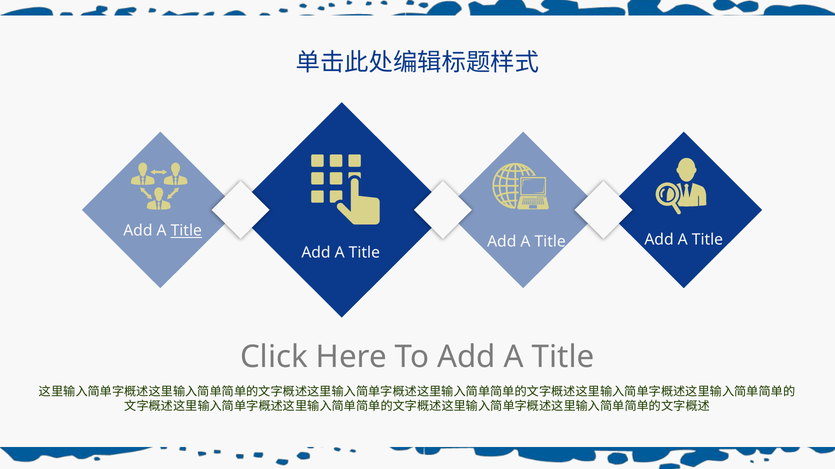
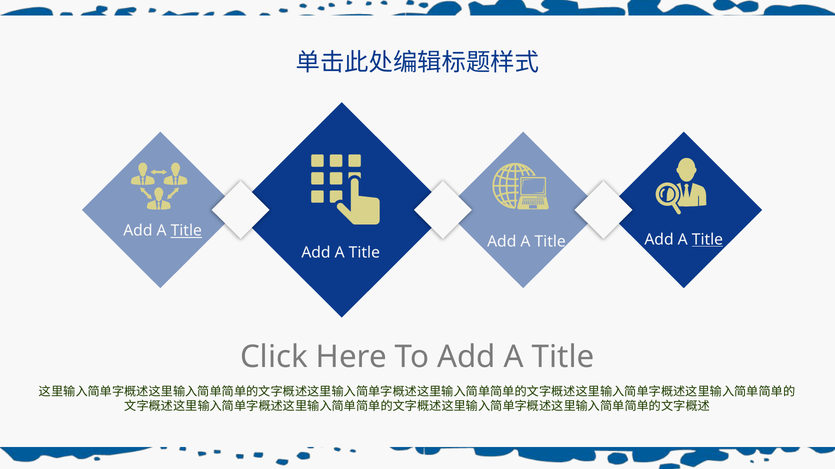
Title at (707, 240) underline: none -> present
